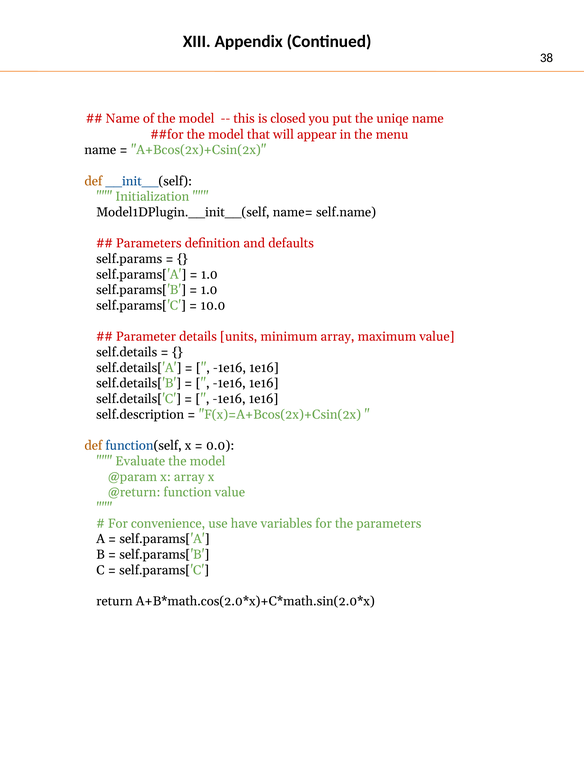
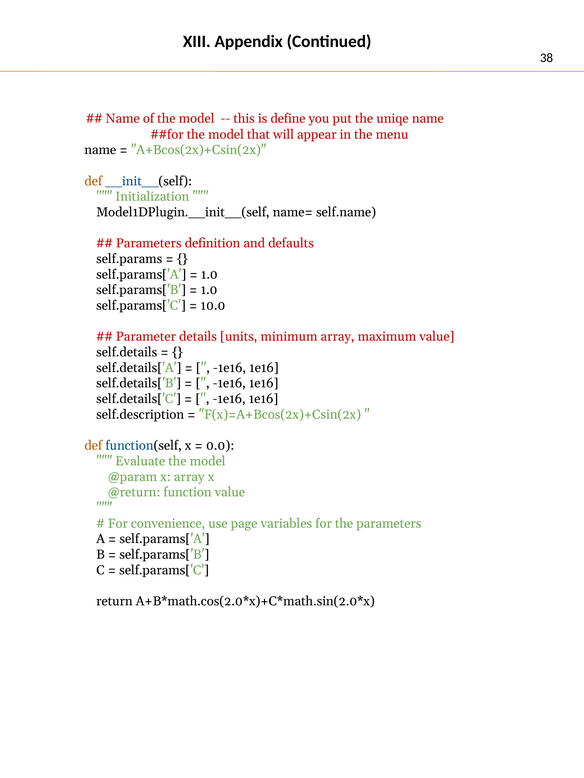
closed: closed -> define
have: have -> page
